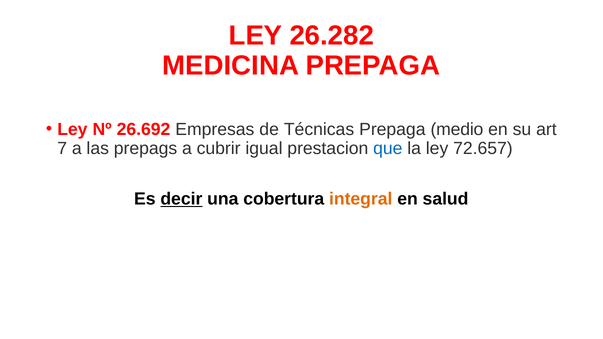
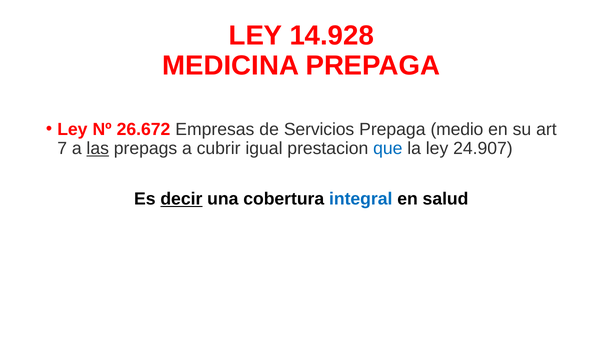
26.282: 26.282 -> 14.928
26.692: 26.692 -> 26.672
Técnicas: Técnicas -> Servicios
las underline: none -> present
72.657: 72.657 -> 24.907
integral colour: orange -> blue
